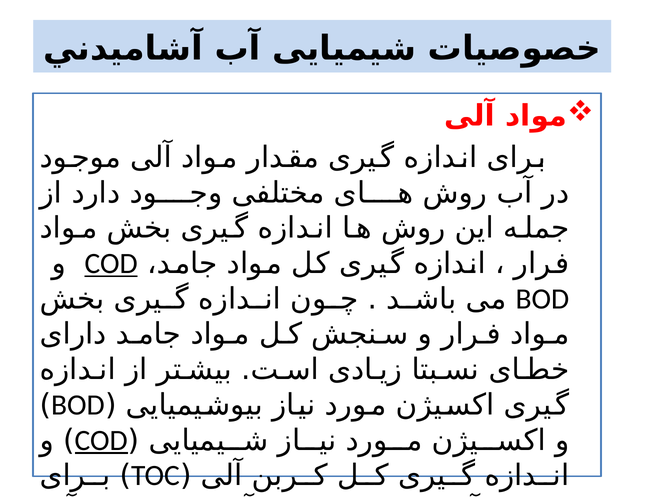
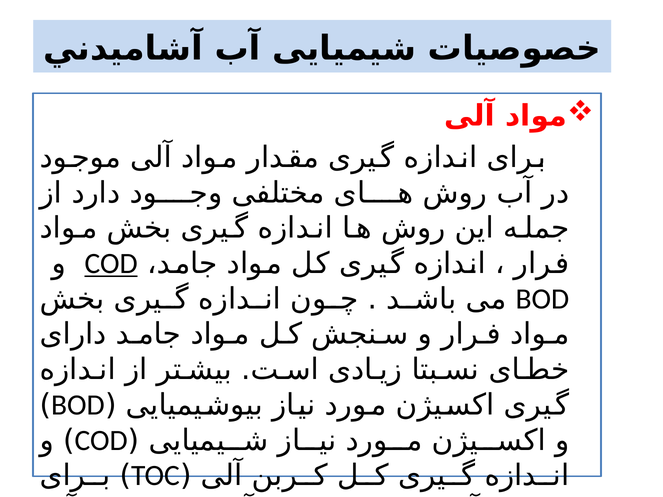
COD at (101, 441) underline: present -> none
